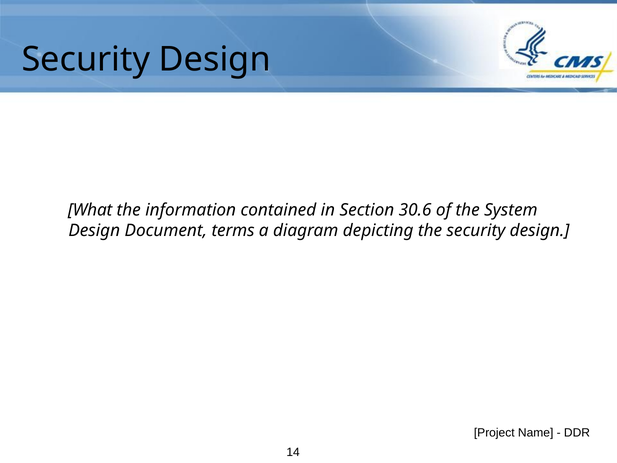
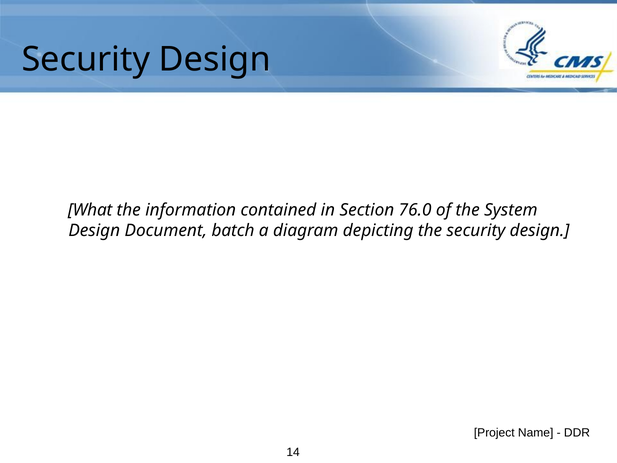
30.6: 30.6 -> 76.0
terms: terms -> batch
